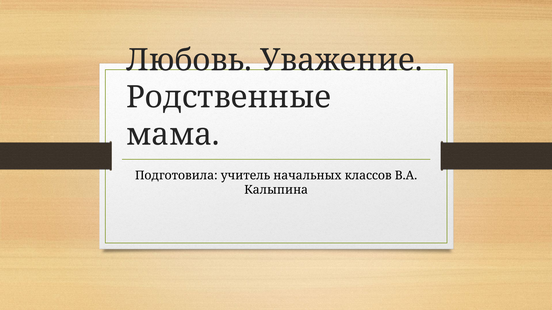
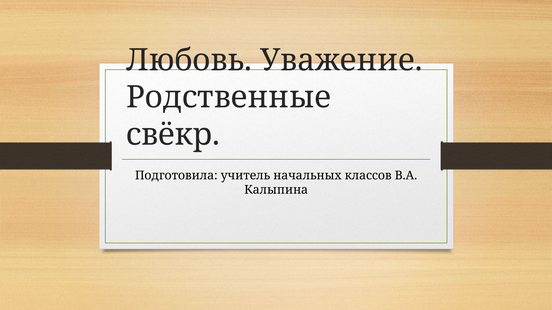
мама: мама -> свёкр
